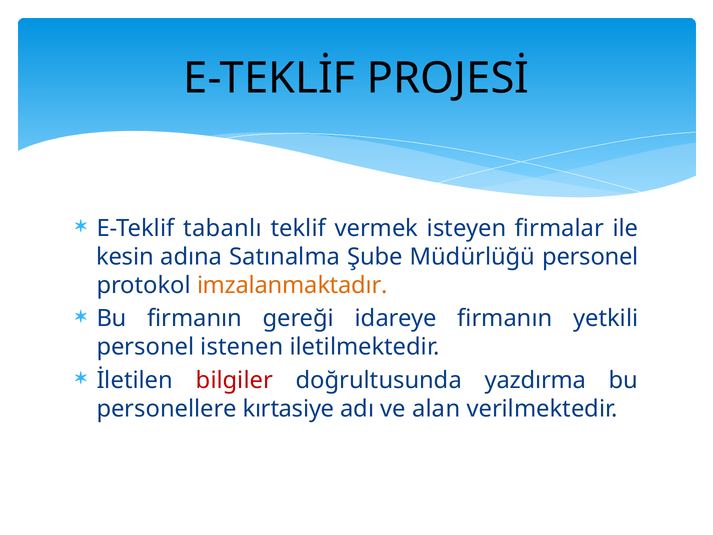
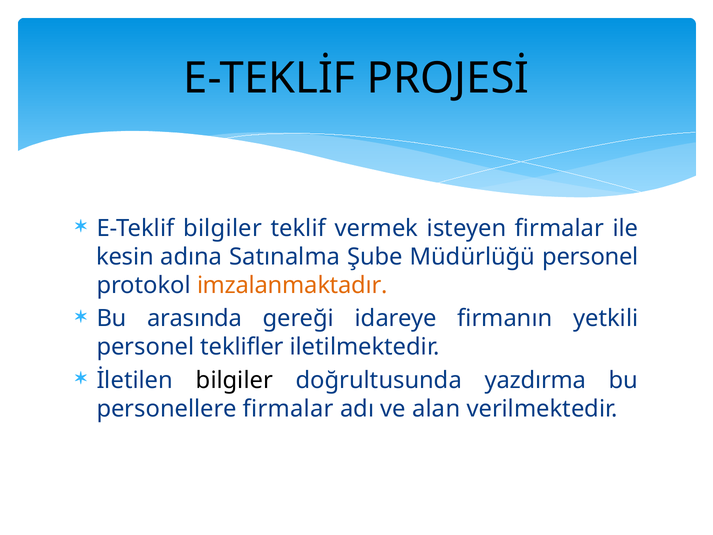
E-Teklif tabanlı: tabanlı -> bilgiler
Bu firmanın: firmanın -> arasında
istenen: istenen -> teklifler
bilgiler at (234, 380) colour: red -> black
personellere kırtasiye: kırtasiye -> firmalar
